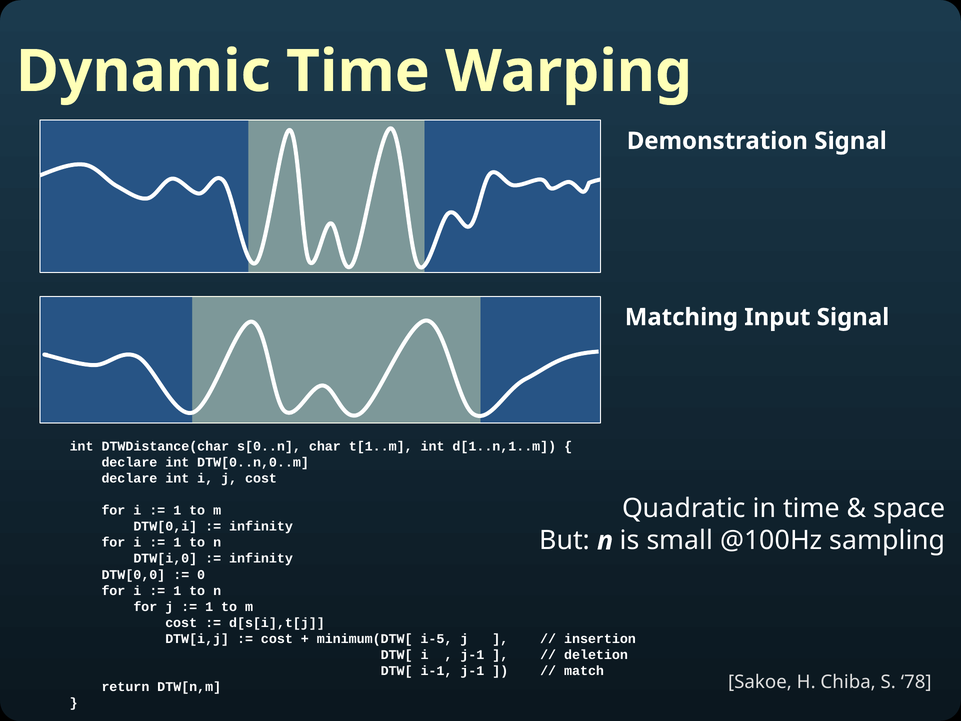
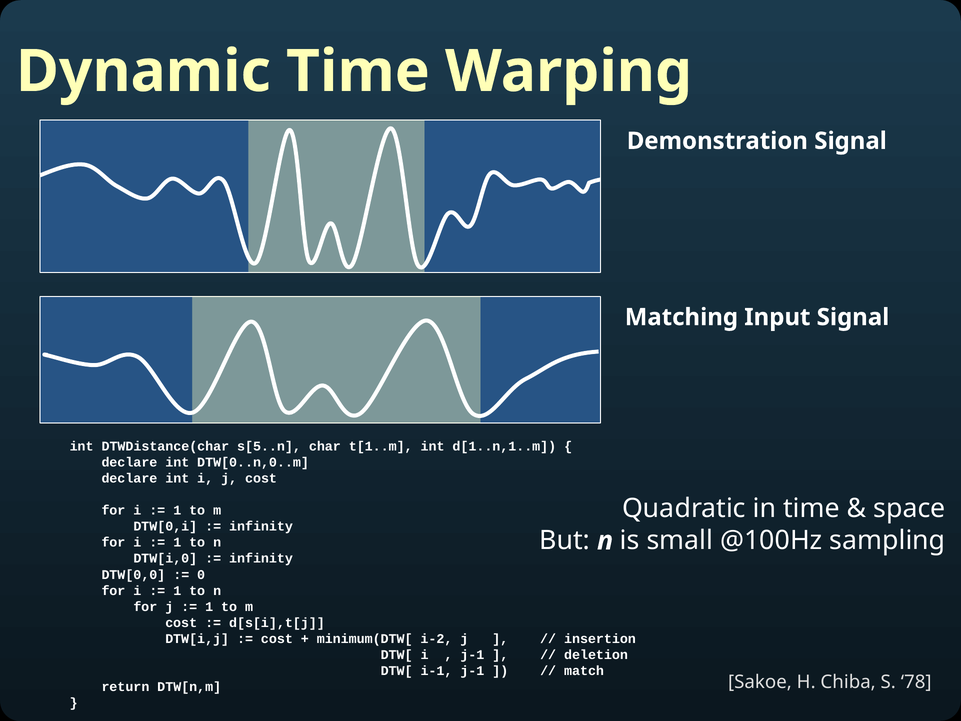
s[0..n: s[0..n -> s[5..n
i-5: i-5 -> i-2
